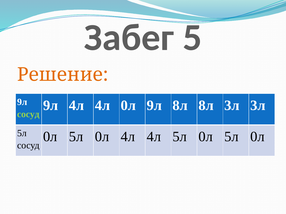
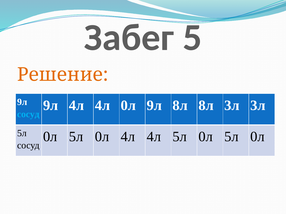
сосуд at (28, 114) colour: light green -> light blue
